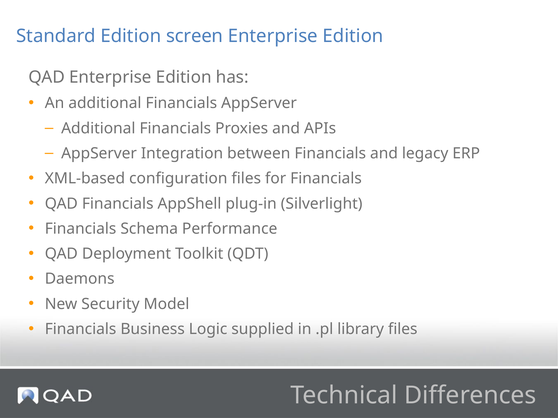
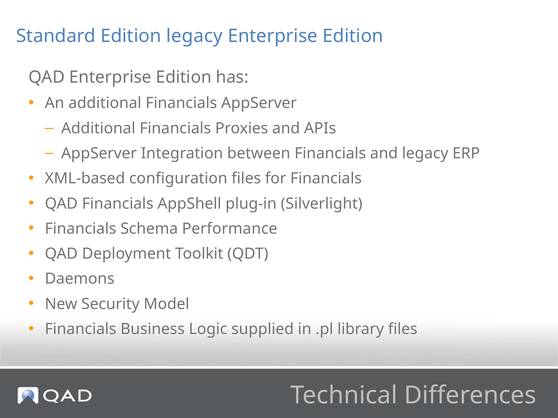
Edition screen: screen -> legacy
